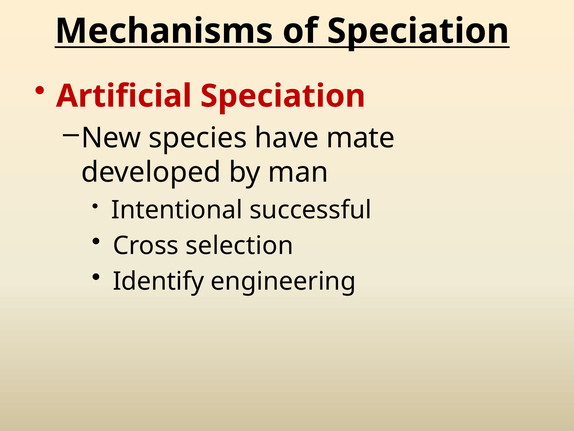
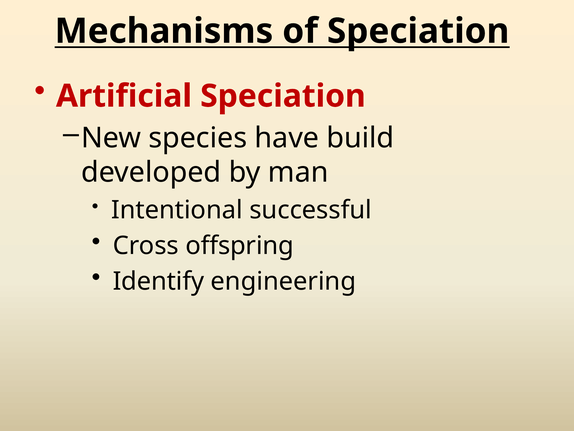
mate: mate -> build
selection: selection -> offspring
